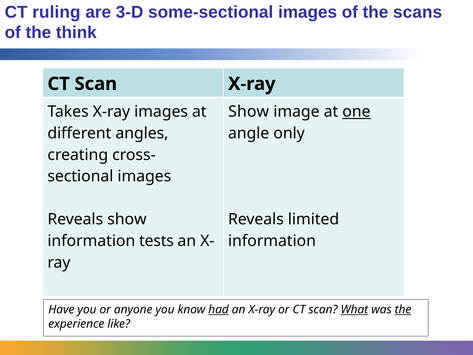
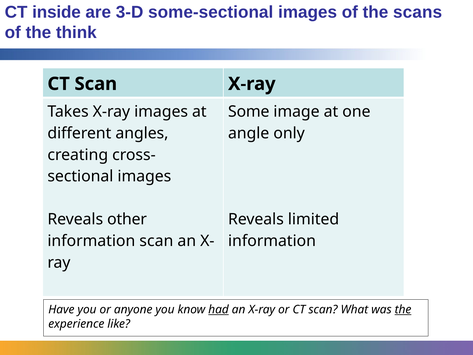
ruling: ruling -> inside
Show at (249, 112): Show -> Some
one underline: present -> none
Reveals show: show -> other
information tests: tests -> scan
What underline: present -> none
